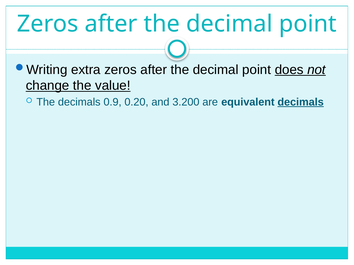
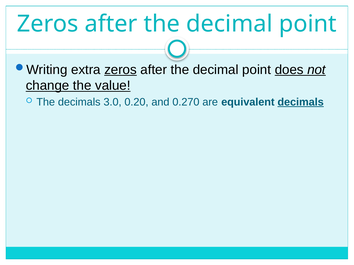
zeros at (121, 70) underline: none -> present
0.9: 0.9 -> 3.0
3.200: 3.200 -> 0.270
